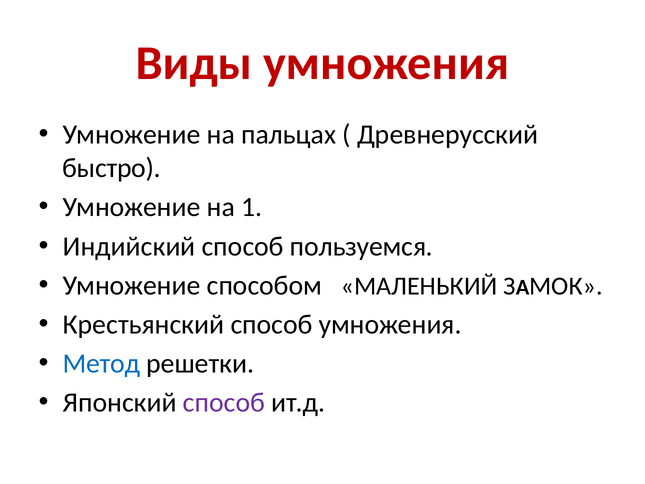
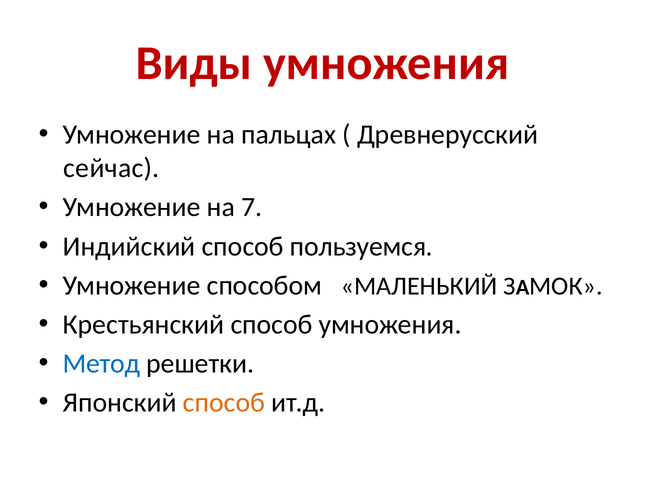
быстро: быстро -> сейчас
1: 1 -> 7
способ at (224, 403) colour: purple -> orange
